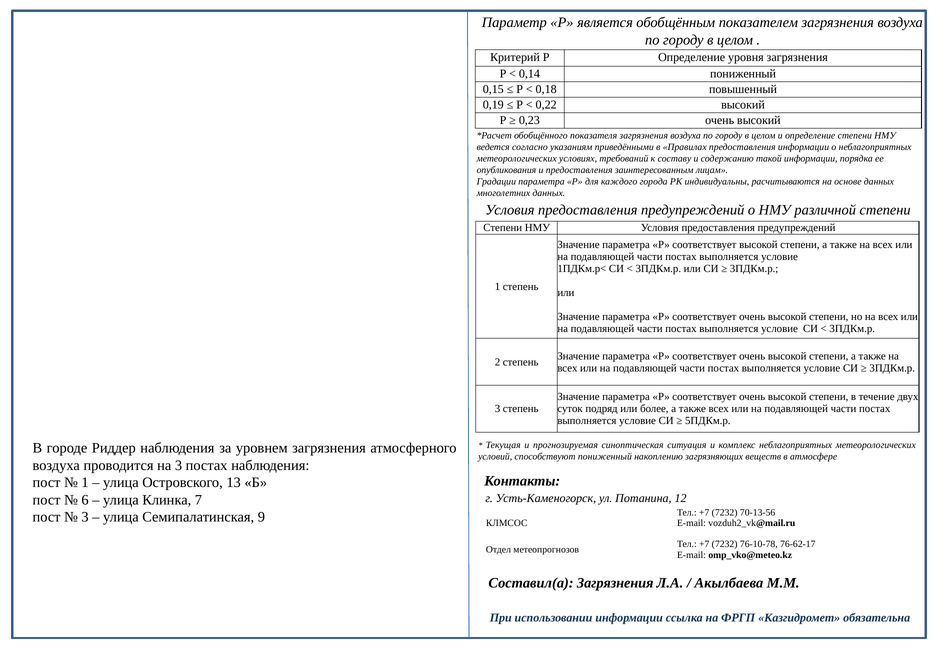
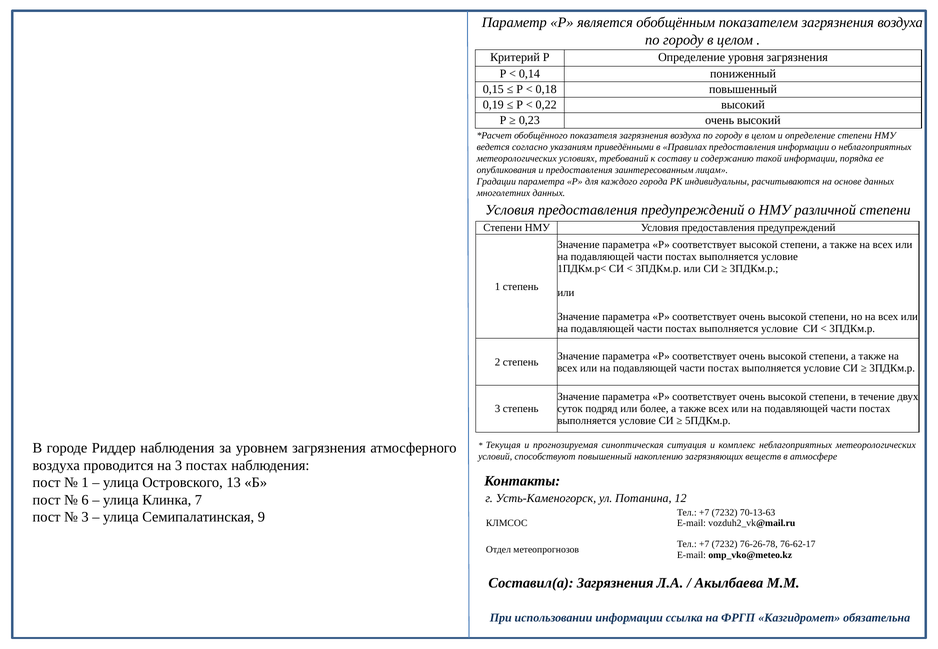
способствуют пониженный: пониженный -> повышенный
70-13-56: 70-13-56 -> 70-13-63
76-10-78: 76-10-78 -> 76-26-78
